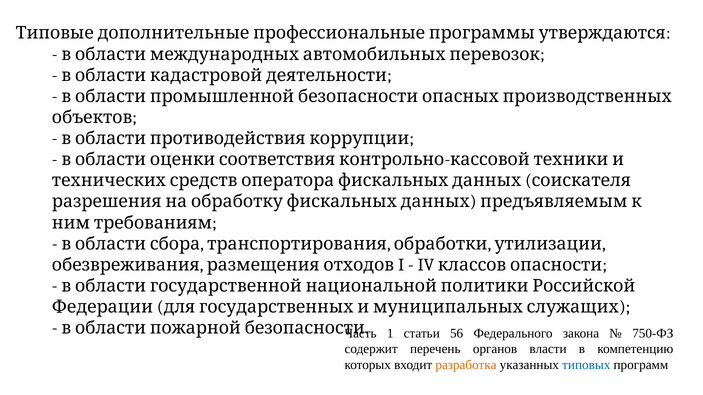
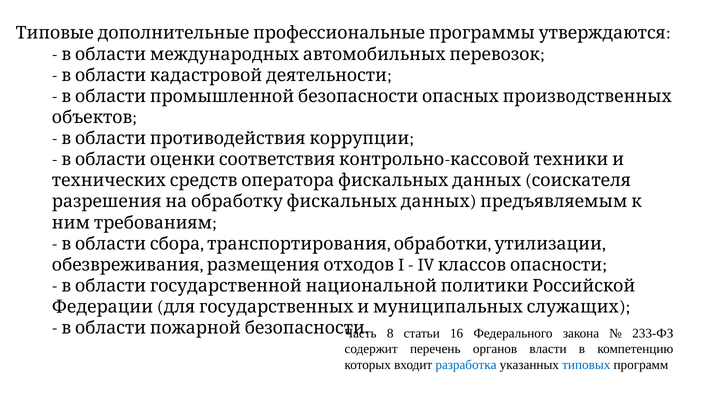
1: 1 -> 8
56: 56 -> 16
750-ФЗ: 750-ФЗ -> 233-ФЗ
разработка colour: orange -> blue
